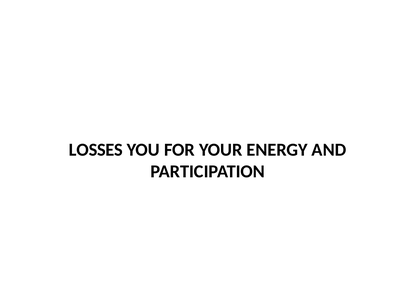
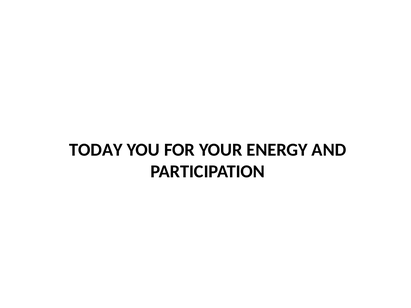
LOSSES: LOSSES -> TODAY
